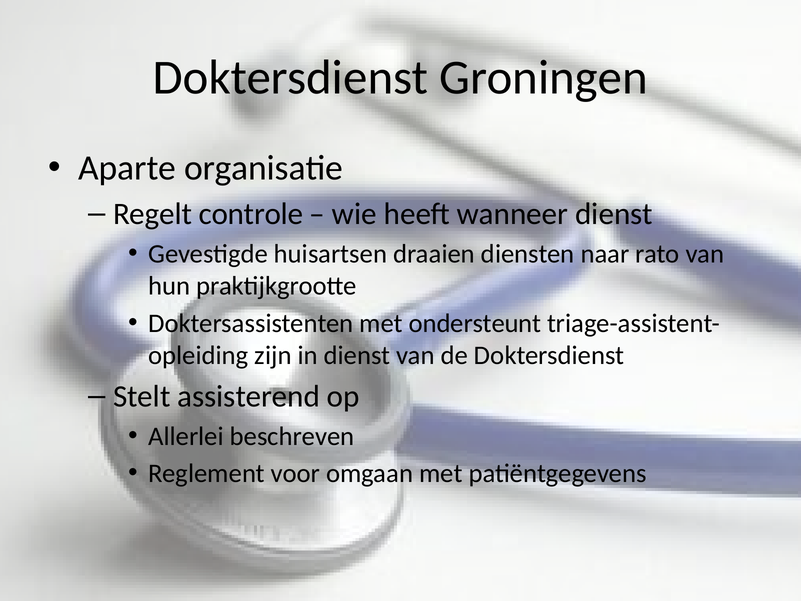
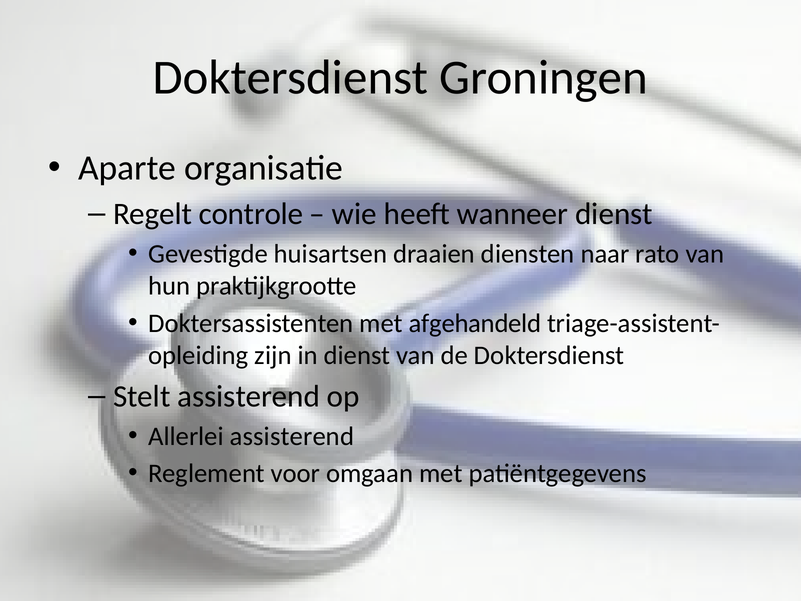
ondersteunt: ondersteunt -> afgehandeld
Allerlei beschreven: beschreven -> assisterend
